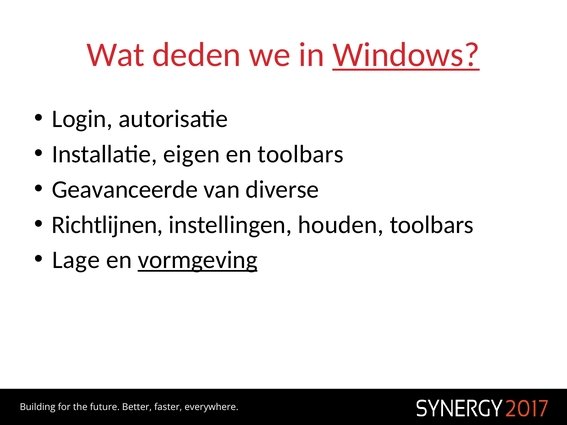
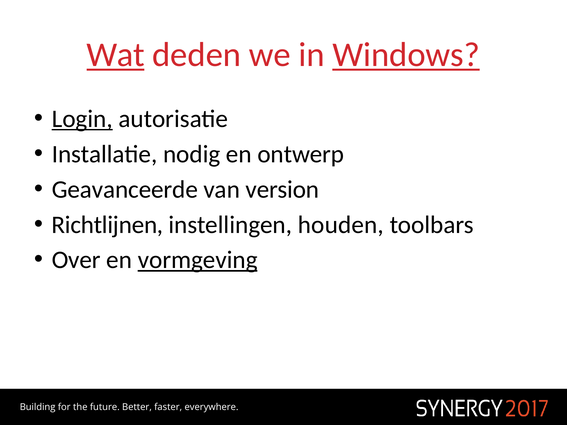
Wat underline: none -> present
Login underline: none -> present
eigen: eigen -> nodig
en toolbars: toolbars -> ontwerp
diverse: diverse -> version
Lage: Lage -> Over
